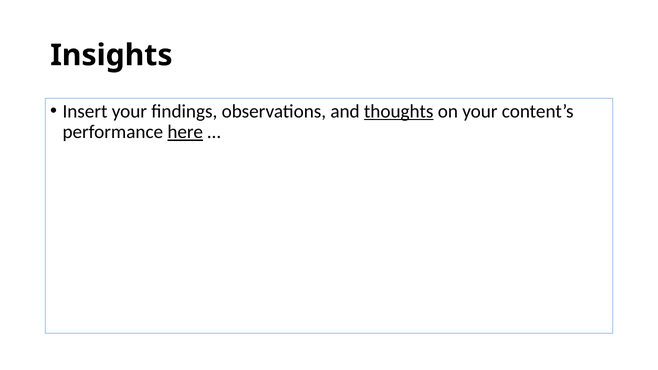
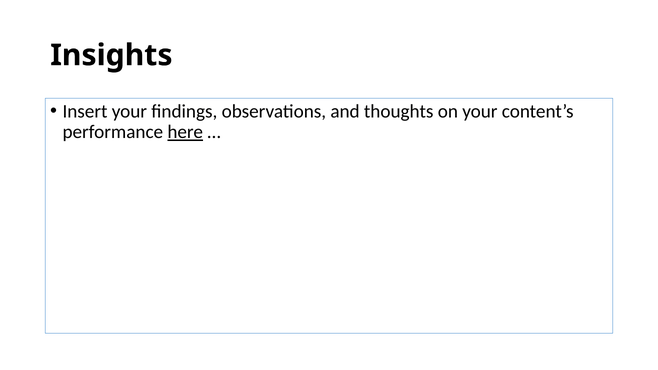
thoughts underline: present -> none
